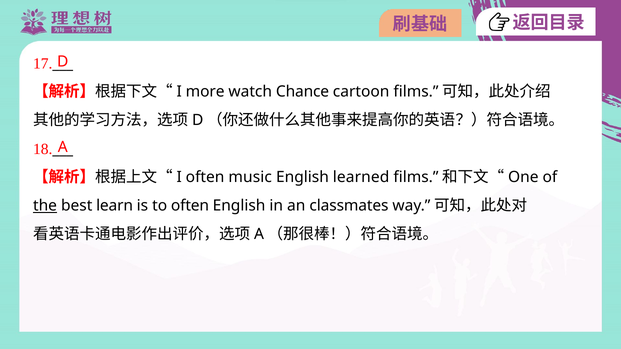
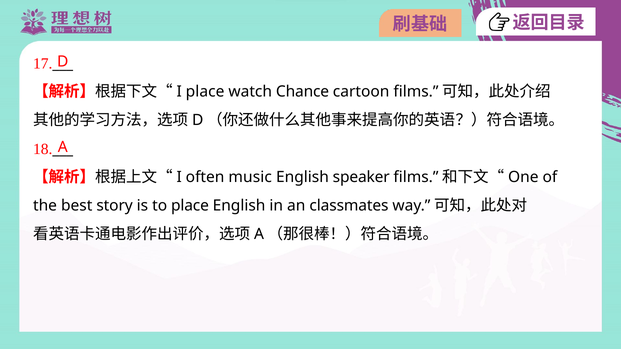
more at (205, 92): more -> place
learned: learned -> speaker
the underline: present -> none
learn: learn -> story
to often: often -> place
